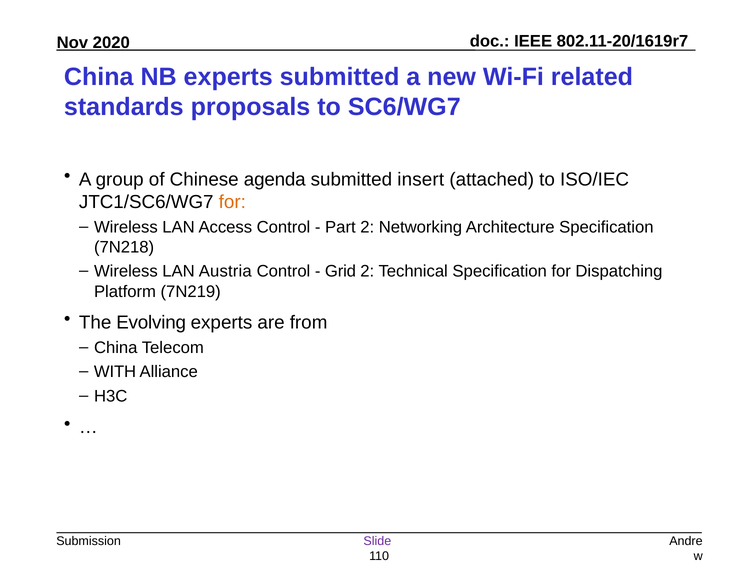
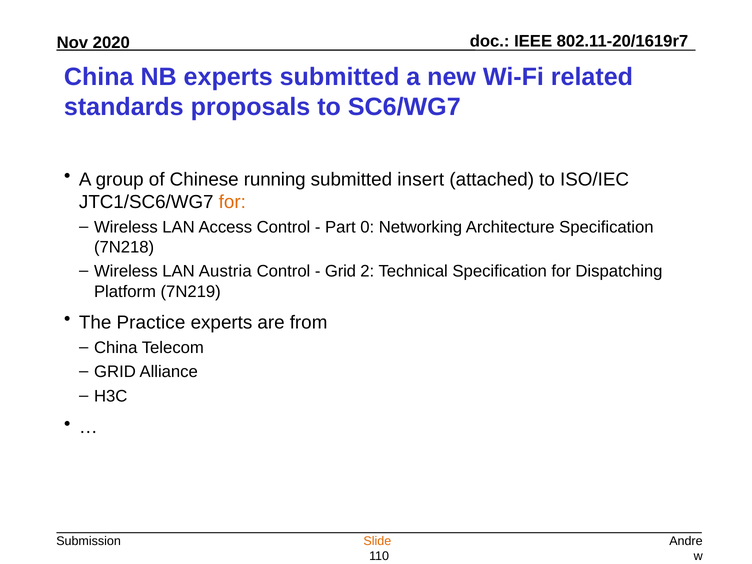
agenda: agenda -> running
Part 2: 2 -> 0
Evolving: Evolving -> Practice
WITH at (115, 372): WITH -> GRID
Slide colour: purple -> orange
